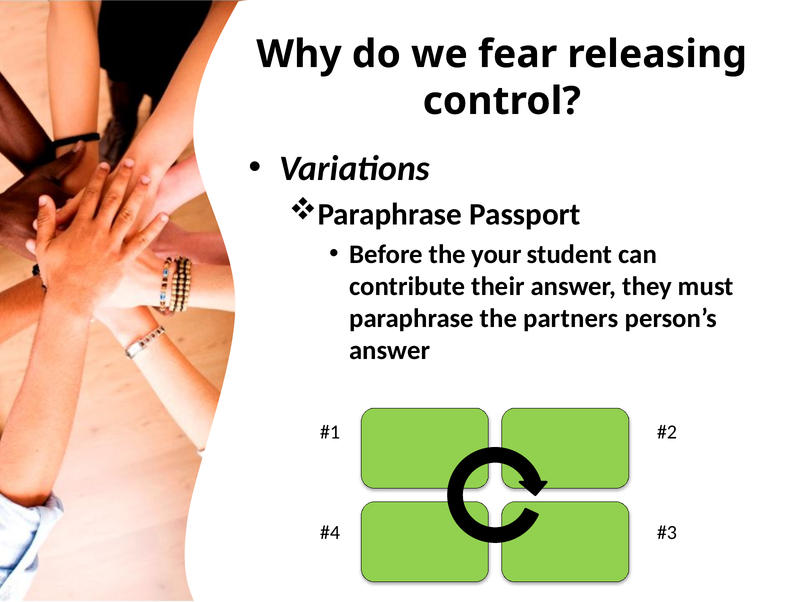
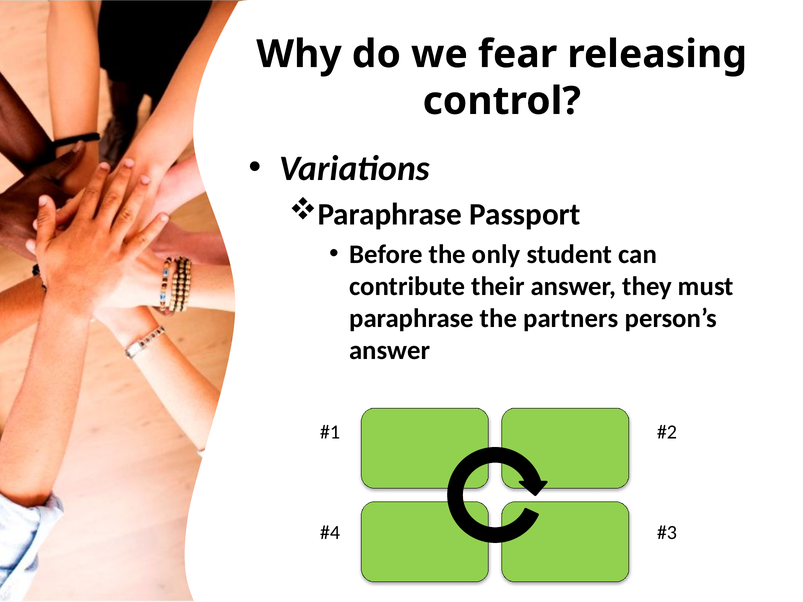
your: your -> only
